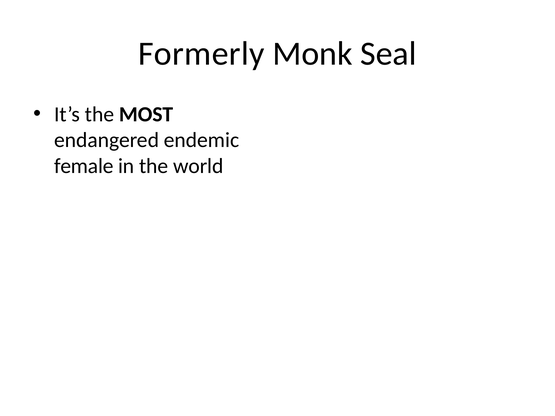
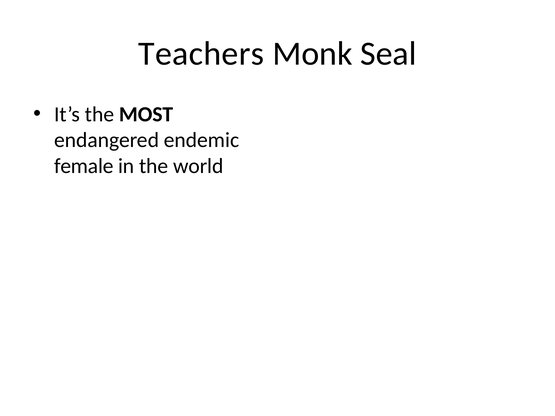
Formerly: Formerly -> Teachers
